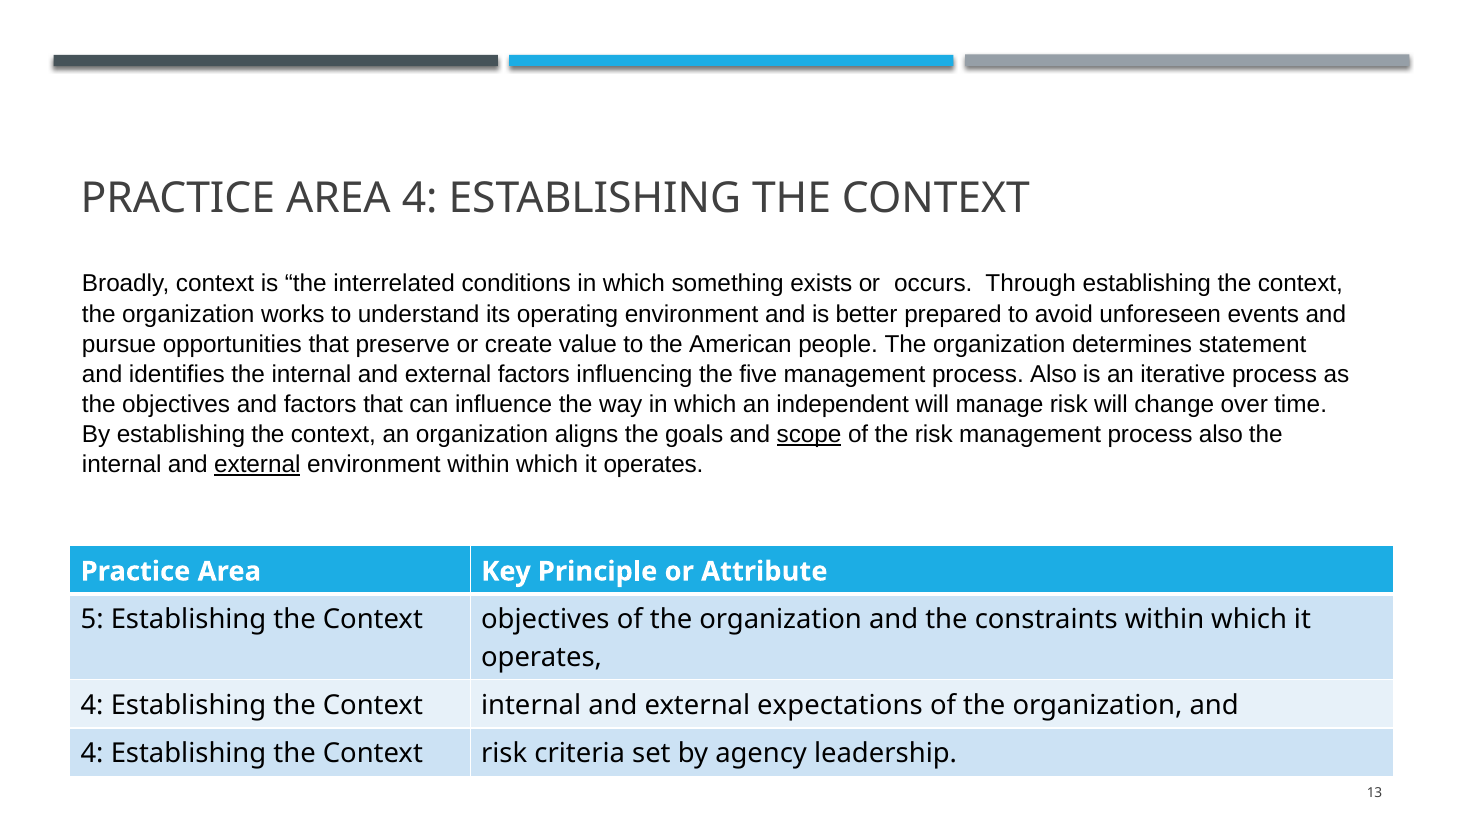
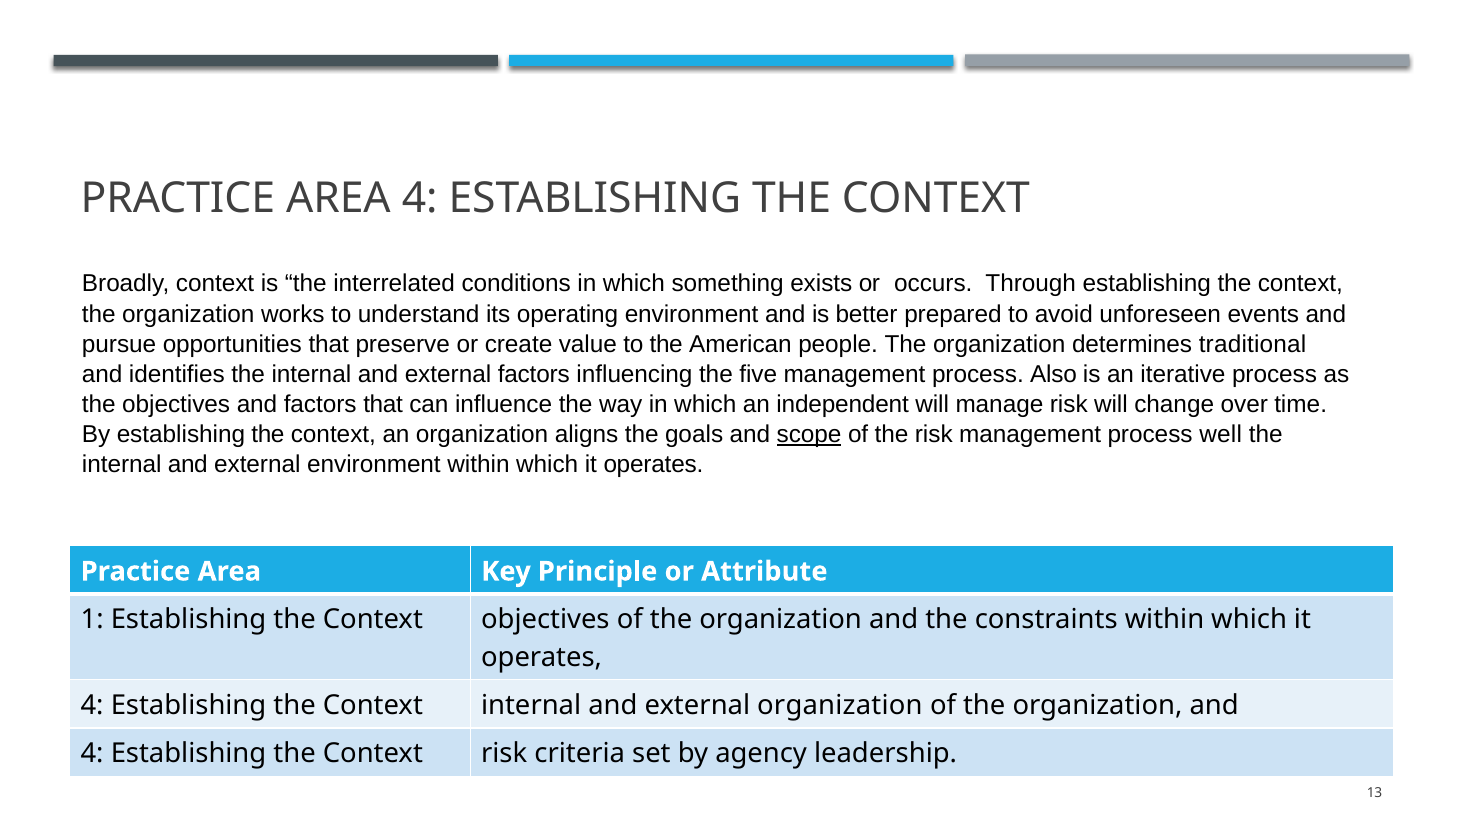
statement: statement -> traditional
risk management process also: also -> well
external at (257, 465) underline: present -> none
5: 5 -> 1
external expectations: expectations -> organization
